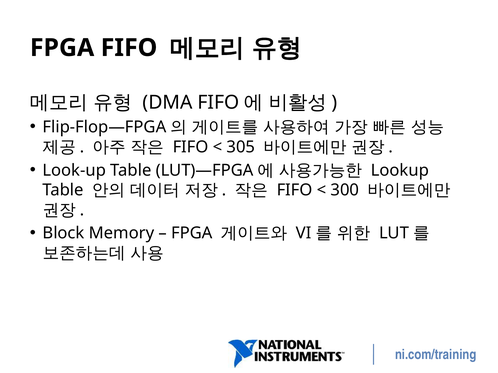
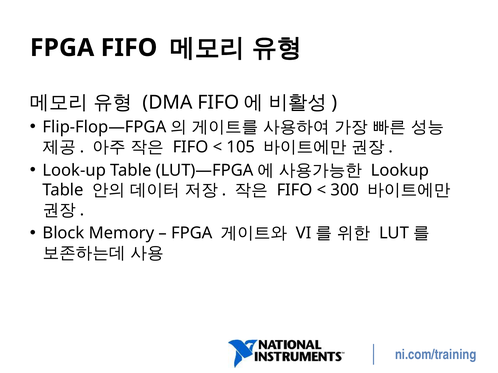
305: 305 -> 105
